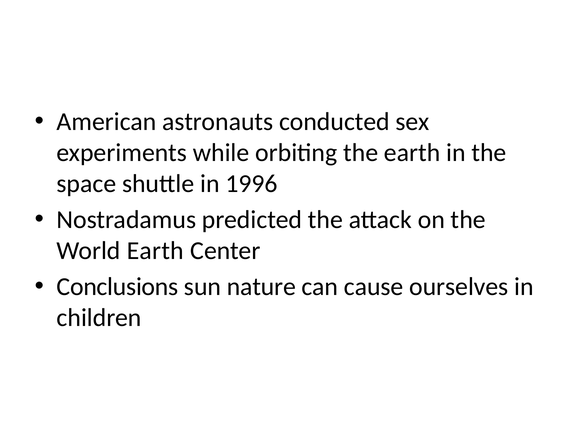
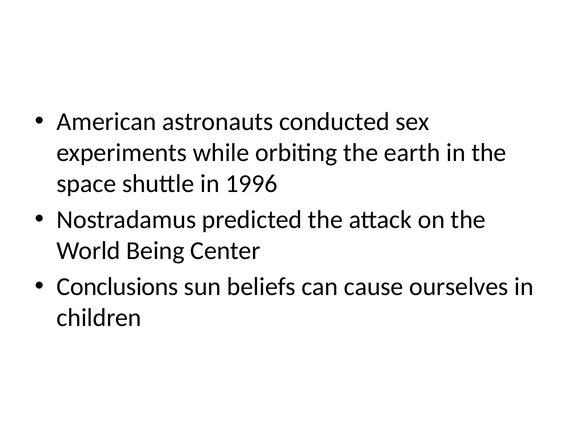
World Earth: Earth -> Being
nature: nature -> beliefs
